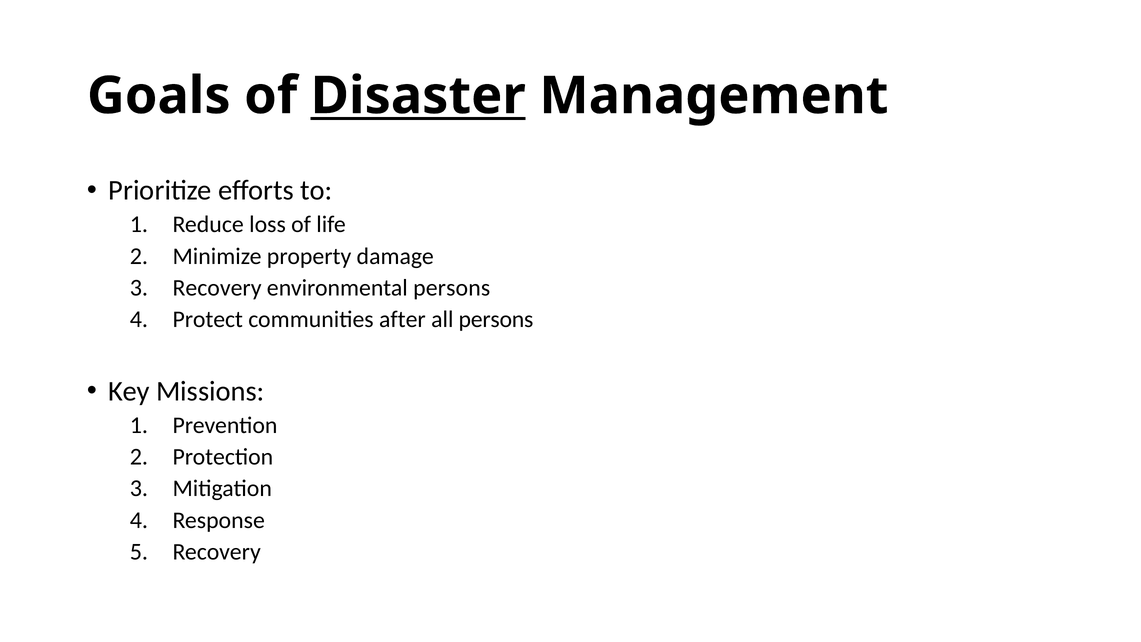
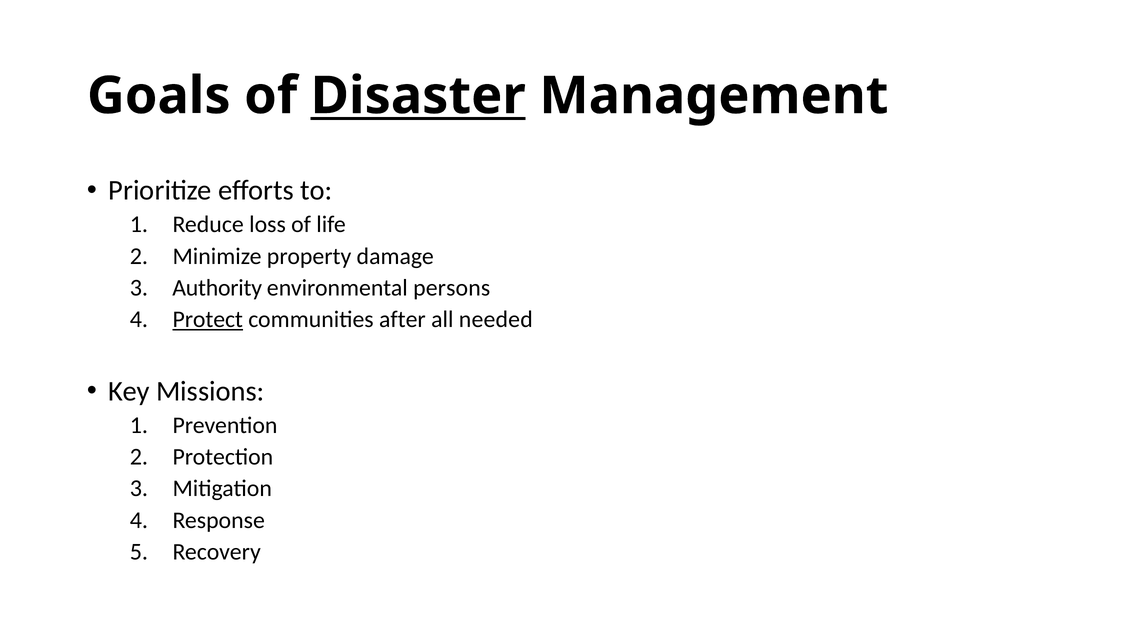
Recovery at (217, 288): Recovery -> Authority
Protect underline: none -> present
all persons: persons -> needed
